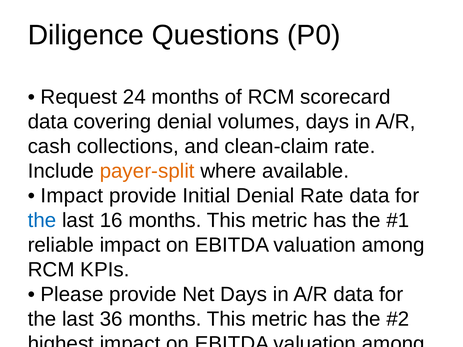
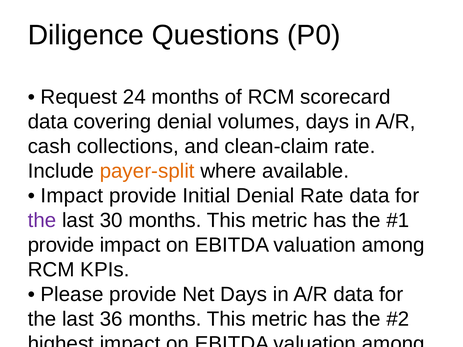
the at (42, 221) colour: blue -> purple
16: 16 -> 30
reliable at (61, 245): reliable -> provide
